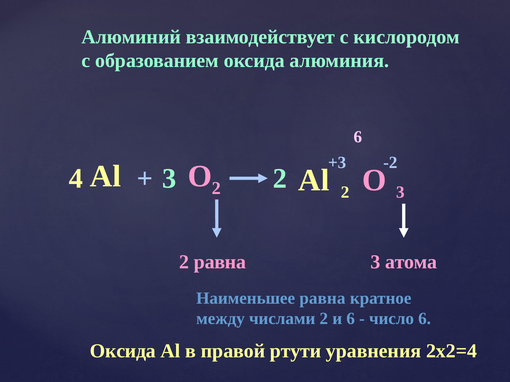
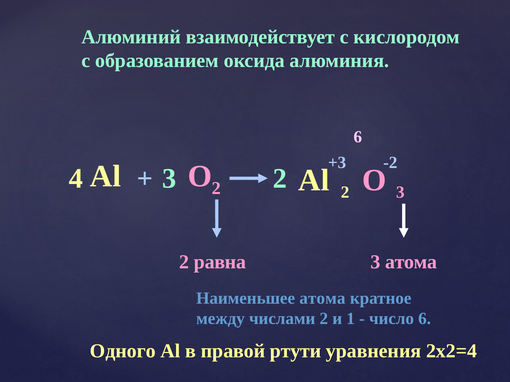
Наименьшее равна: равна -> атома
и 6: 6 -> 1
Оксида at (123, 352): Оксида -> Одного
